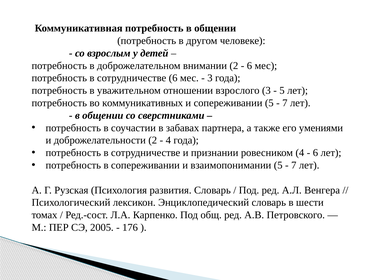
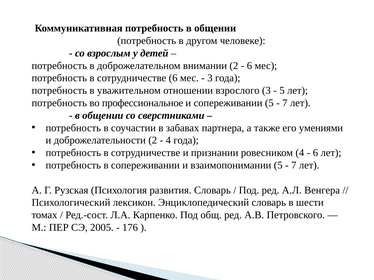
коммуникативных: коммуникативных -> профессиональное
